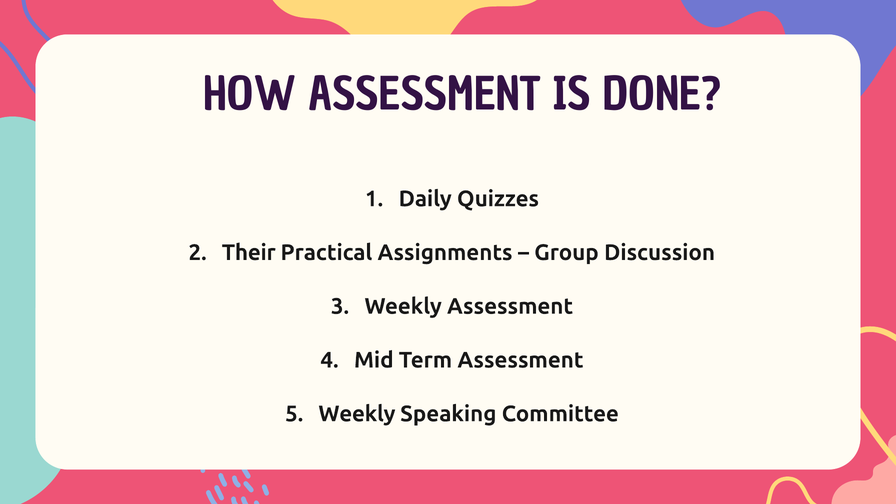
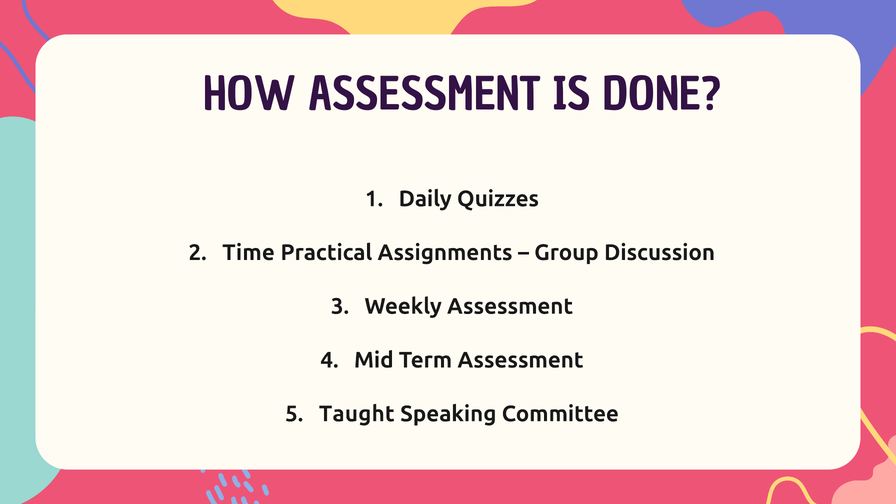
Their: Their -> Time
Weekly at (357, 414): Weekly -> Taught
